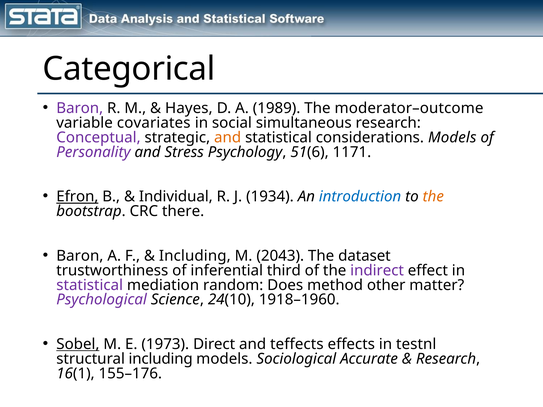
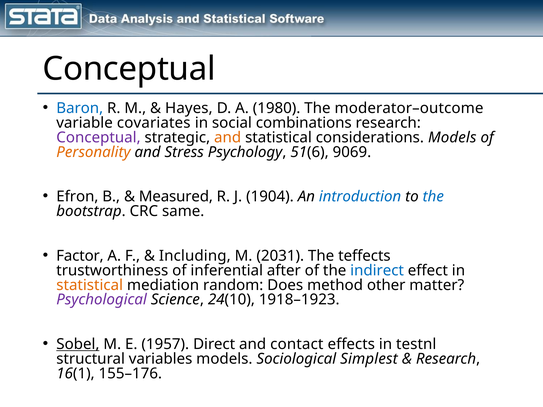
Categorical at (129, 69): Categorical -> Conceptual
Baron at (80, 108) colour: purple -> blue
1989: 1989 -> 1980
simultaneous: simultaneous -> combinations
Personality colour: purple -> orange
1171: 1171 -> 9069
Efron underline: present -> none
Individual: Individual -> Measured
1934: 1934 -> 1904
the at (433, 197) colour: orange -> blue
there: there -> same
Baron at (80, 256): Baron -> Factor
2043: 2043 -> 2031
dataset: dataset -> teffects
third: third -> after
indirect colour: purple -> blue
statistical at (90, 285) colour: purple -> orange
1918–1960: 1918–1960 -> 1918–1923
1973: 1973 -> 1957
teffects: teffects -> contact
structural including: including -> variables
Accurate: Accurate -> Simplest
